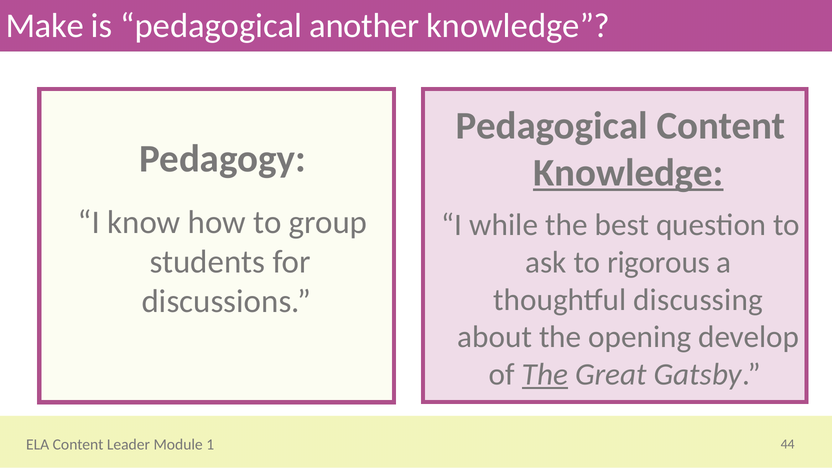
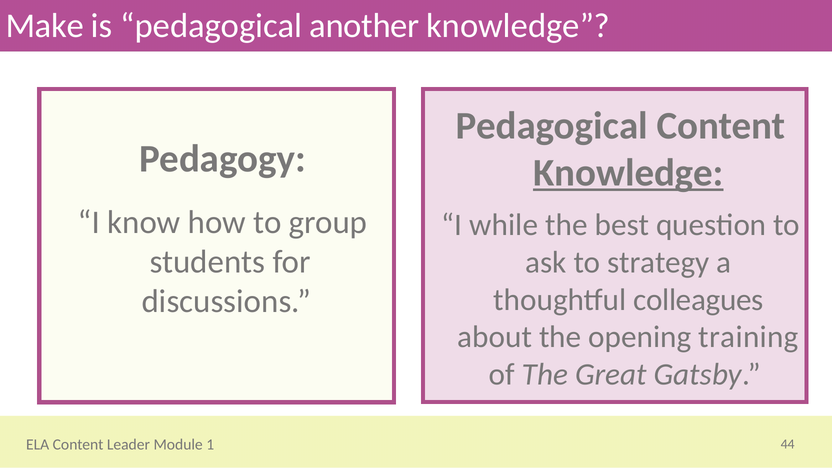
rigorous: rigorous -> strategy
discussing: discussing -> colleagues
develop: develop -> training
The at (545, 375) underline: present -> none
